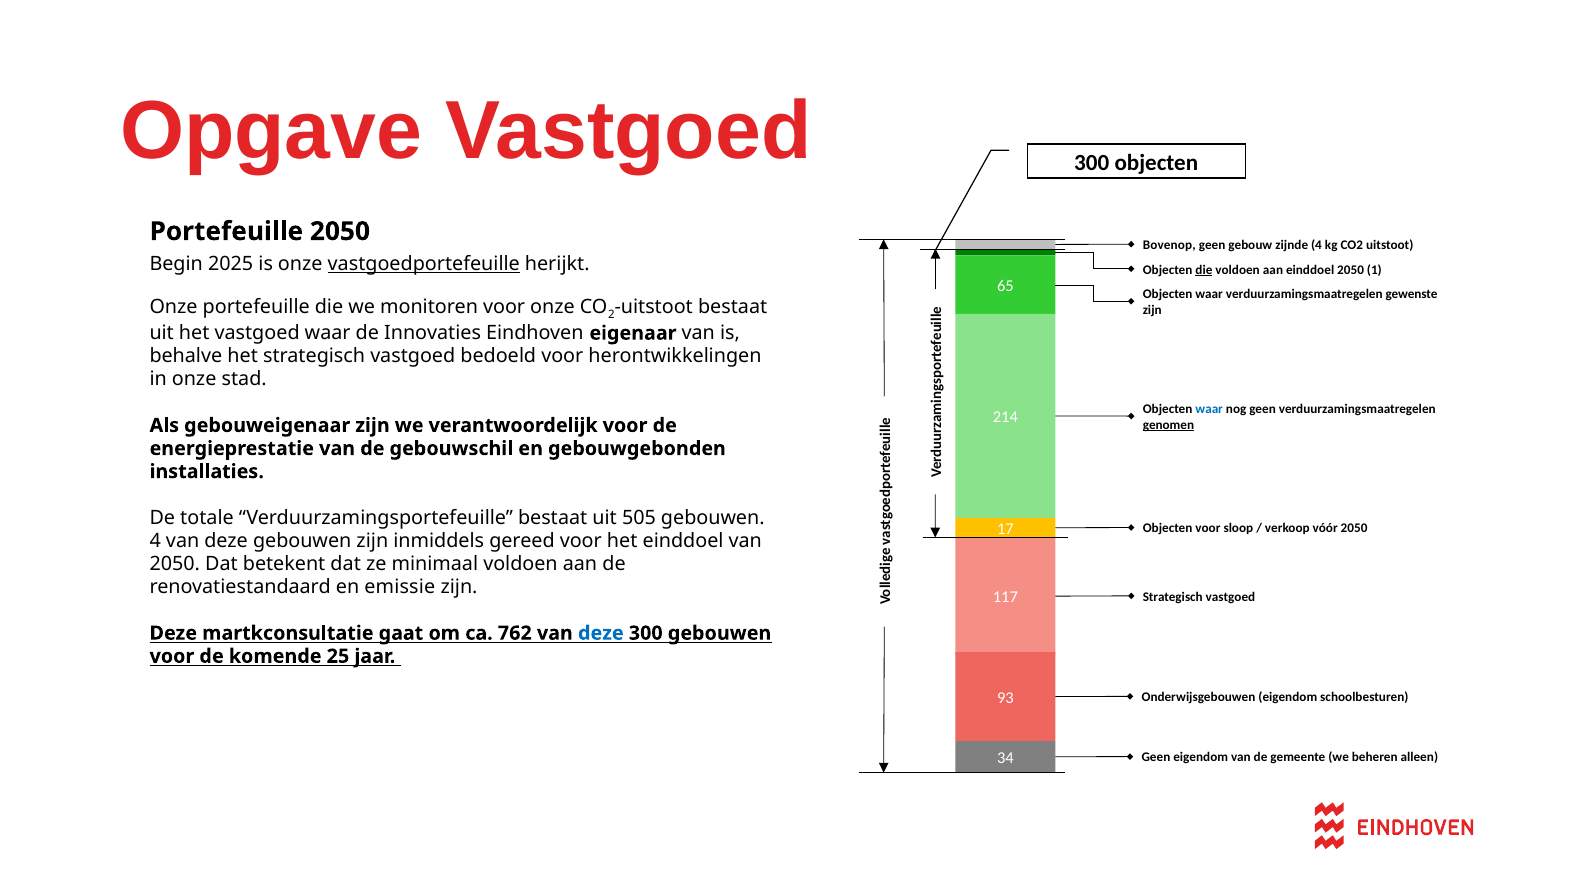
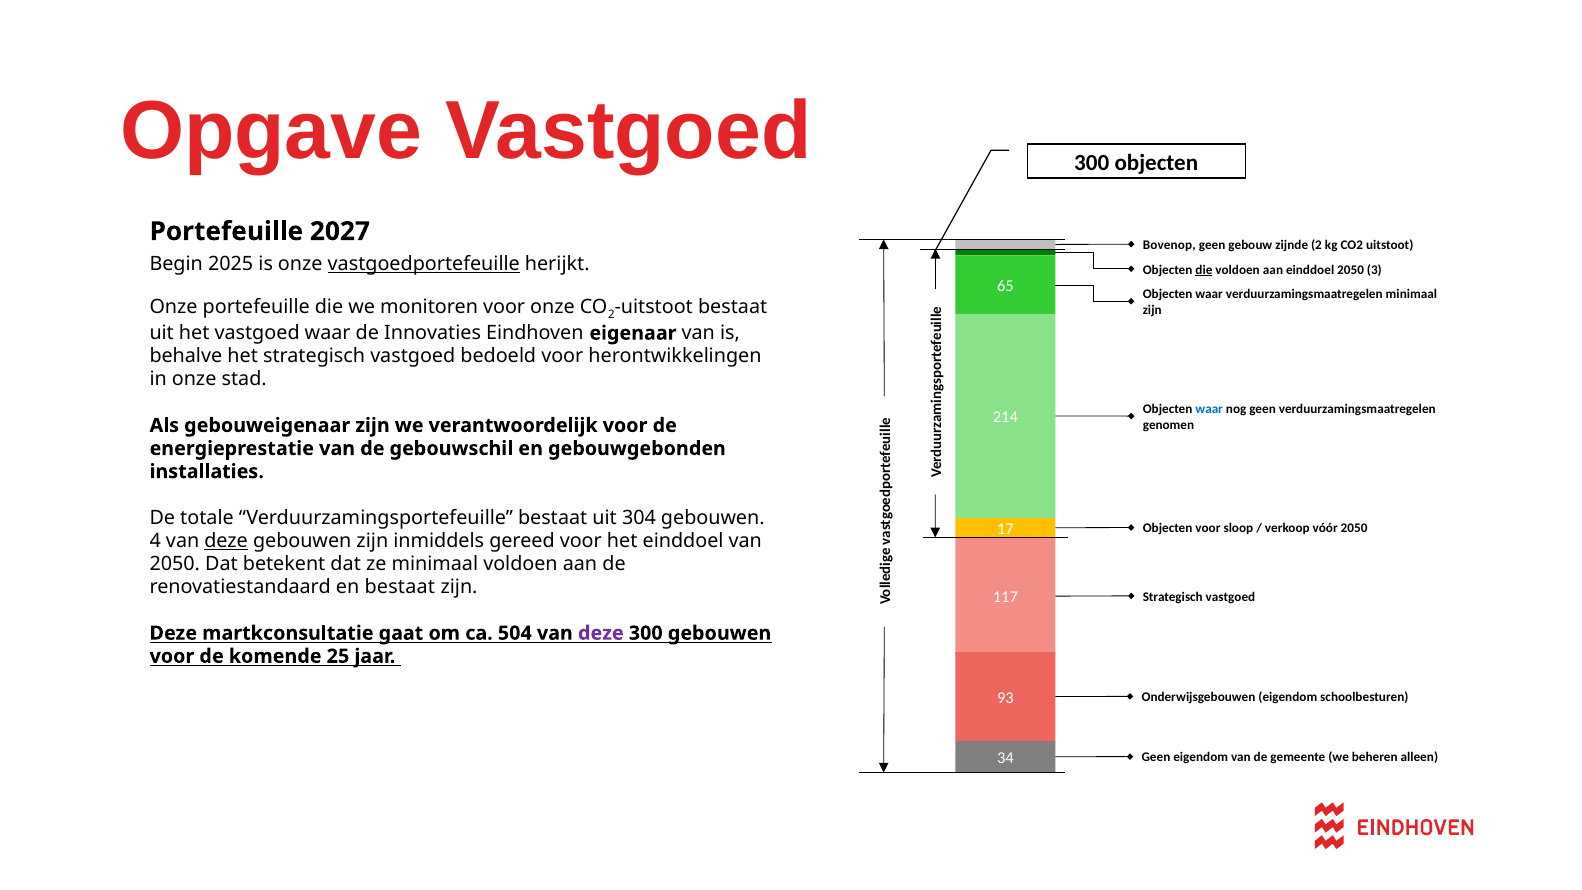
Portefeuille 2050: 2050 -> 2027
zijnde 4: 4 -> 2
1: 1 -> 3
verduurzamingsmaatregelen gewenste: gewenste -> minimaal
genomen underline: present -> none
505: 505 -> 304
deze at (226, 541) underline: none -> present
en emissie: emissie -> bestaat
762: 762 -> 504
deze at (601, 633) colour: blue -> purple
